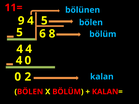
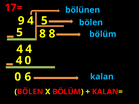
11=: 11= -> 17=
6 at (43, 34): 6 -> 8
2: 2 -> 6
